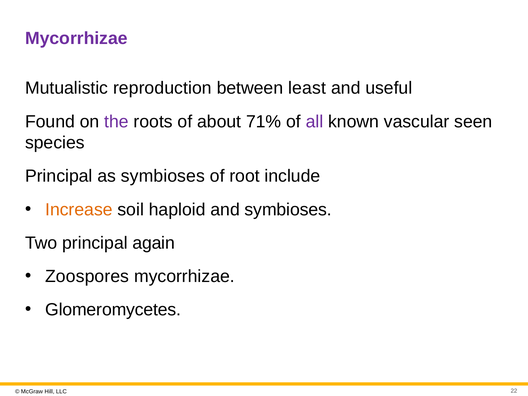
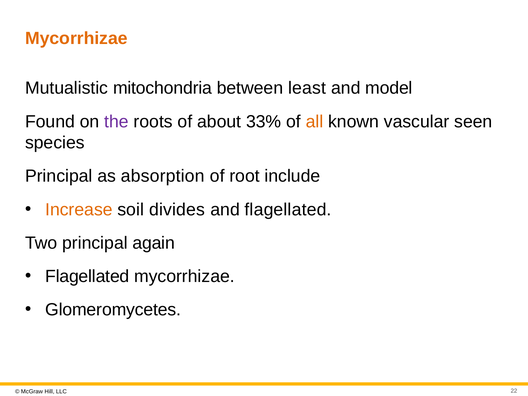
Mycorrhizae at (76, 38) colour: purple -> orange
reproduction: reproduction -> mitochondria
useful: useful -> model
71%: 71% -> 33%
all colour: purple -> orange
as symbioses: symbioses -> absorption
haploid: haploid -> divides
and symbioses: symbioses -> flagellated
Zoospores at (87, 276): Zoospores -> Flagellated
